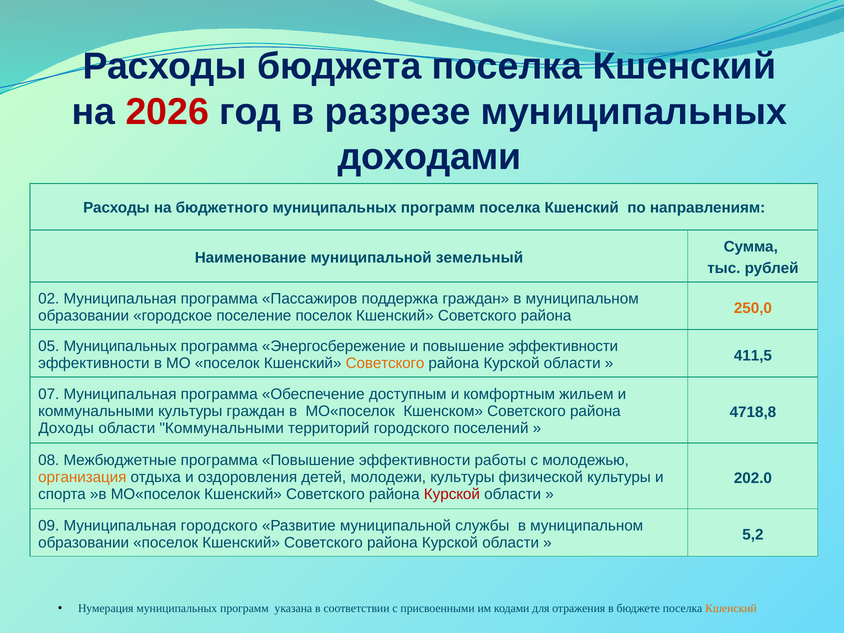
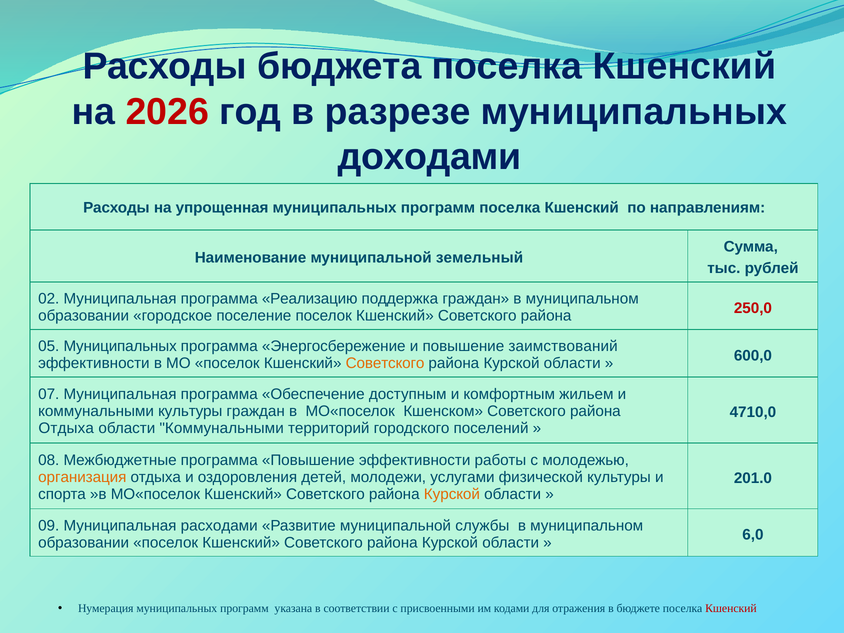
бюджетного: бюджетного -> упрощенная
Пассажиров: Пассажиров -> Реализацию
250,0 colour: orange -> red
и повышение эффективности: эффективности -> заимствований
411,5: 411,5 -> 600,0
4718,8: 4718,8 -> 4710,0
Доходы at (66, 428): Доходы -> Отдыха
молодежи культуры: культуры -> услугами
202.0: 202.0 -> 201.0
Курской at (452, 494) colour: red -> orange
Муниципальная городского: городского -> расходами
5,2: 5,2 -> 6,0
Кшенский at (731, 608) colour: orange -> red
